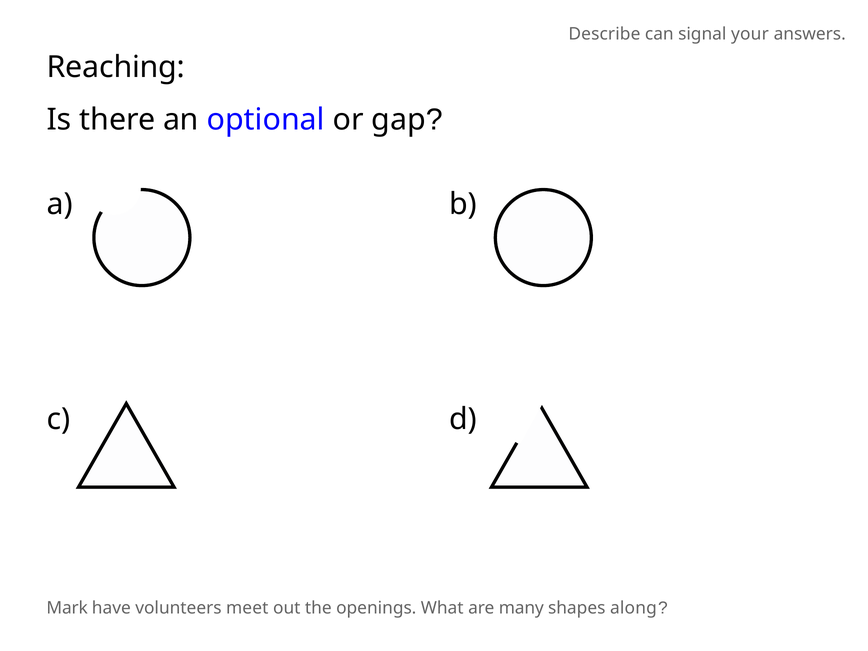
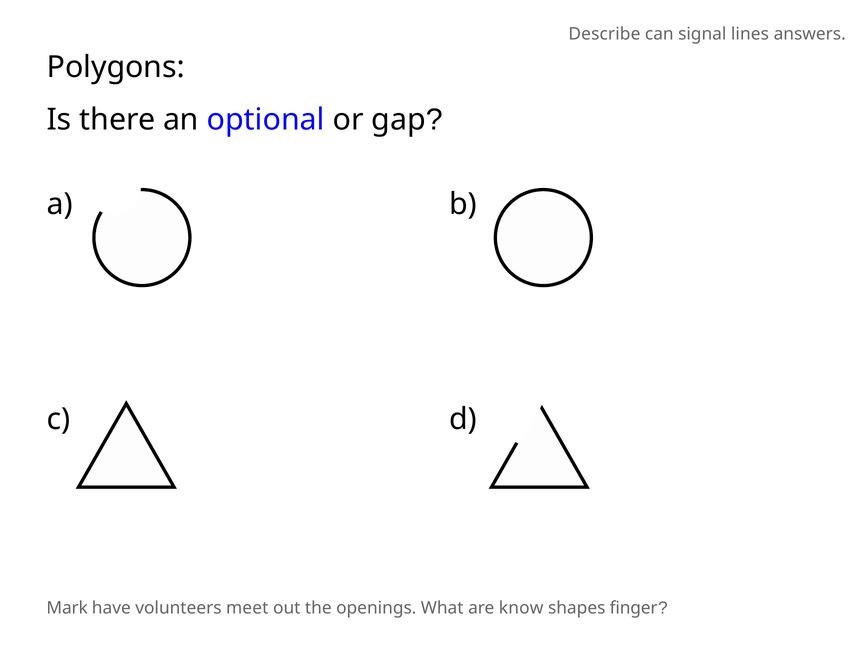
your: your -> lines
Reaching: Reaching -> Polygons
many: many -> know
along: along -> finger
